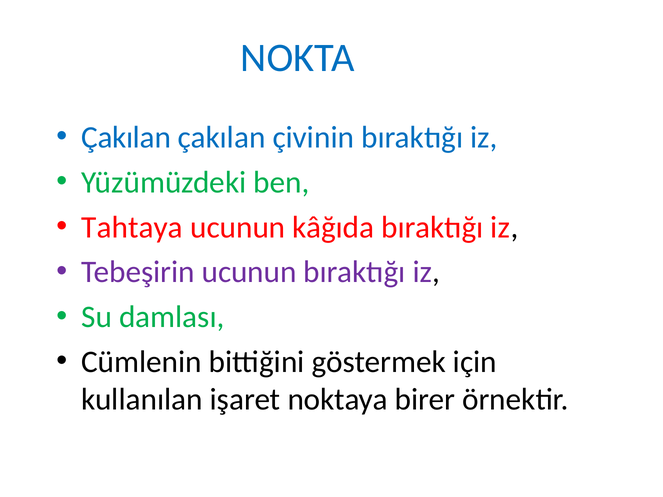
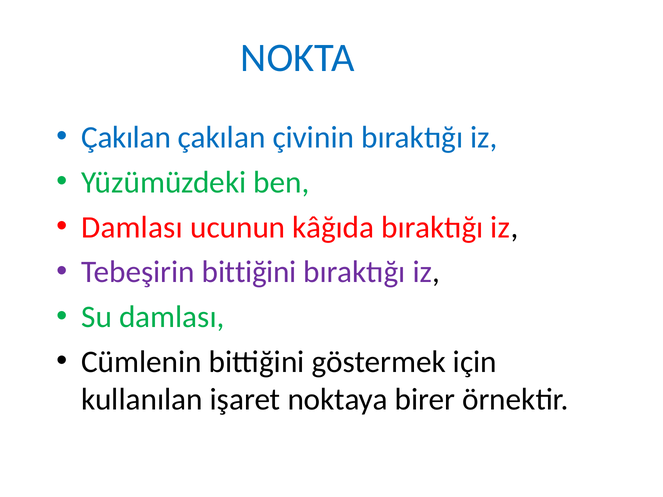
Tahtaya at (132, 227): Tahtaya -> Damlası
Tebeşirin ucunun: ucunun -> bittiğini
